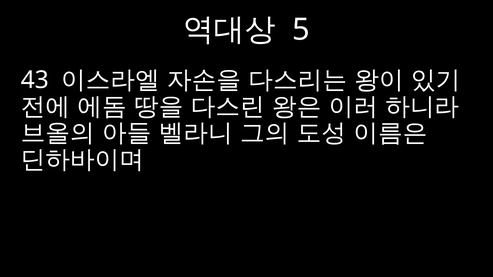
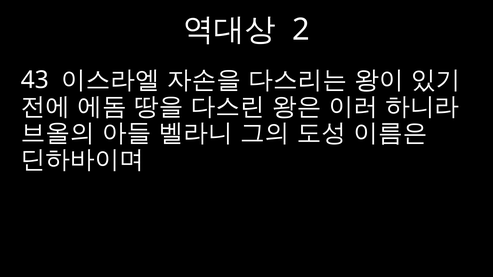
5: 5 -> 2
